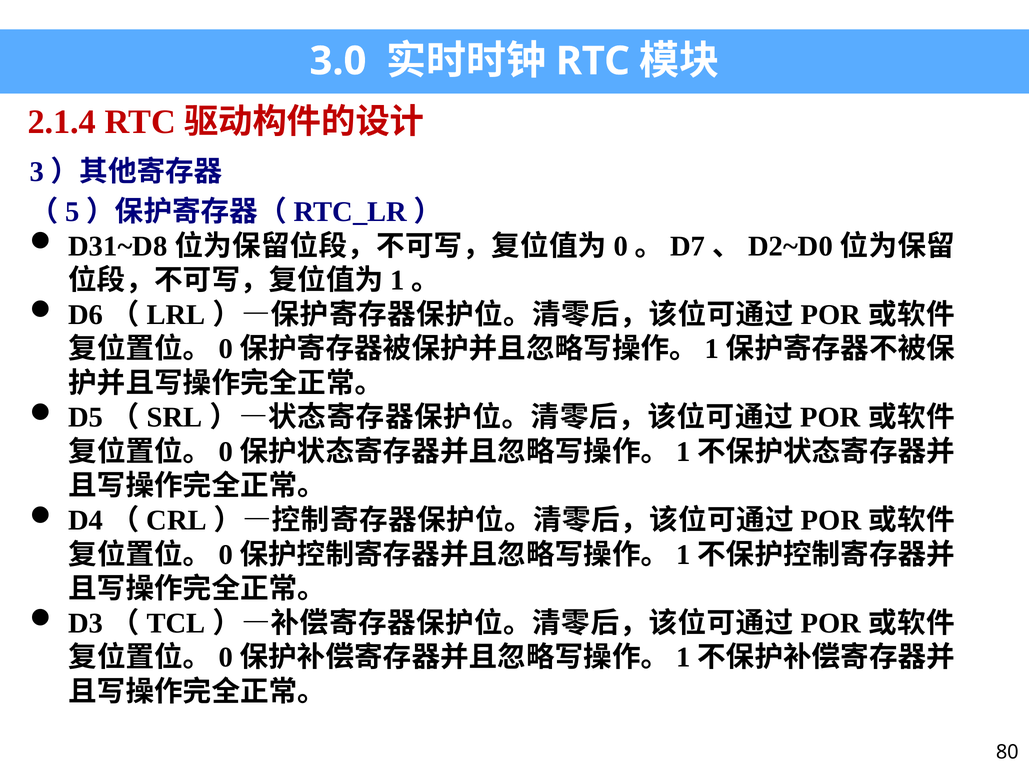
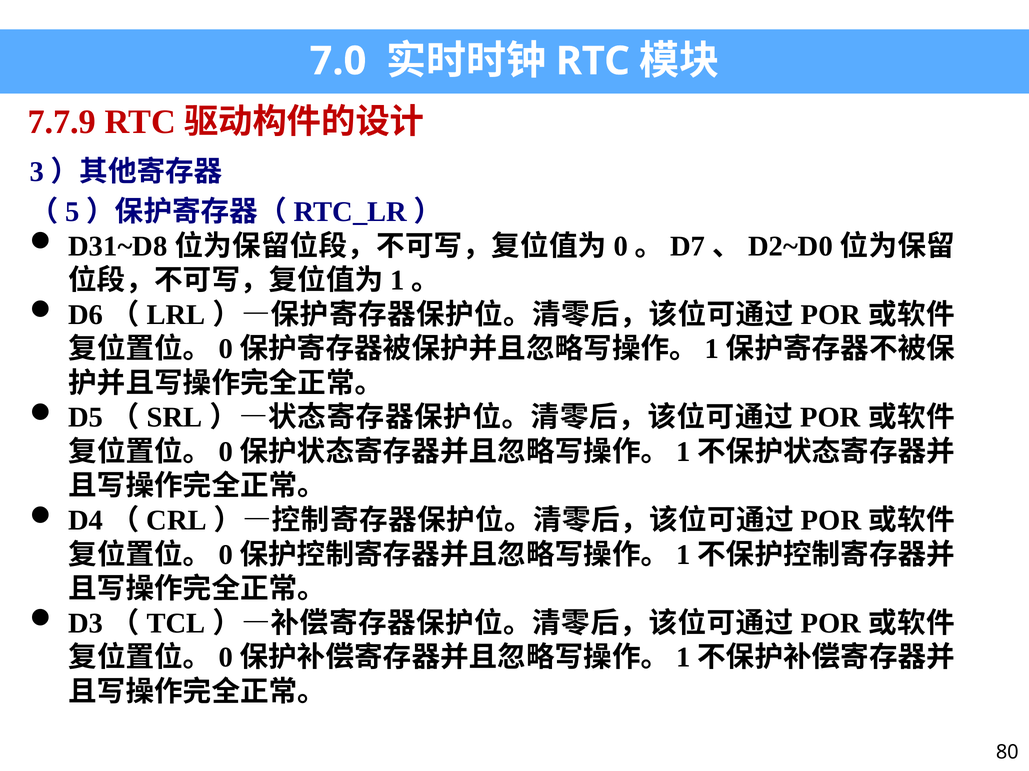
3.0: 3.0 -> 7.0
2.1.4: 2.1.4 -> 7.7.9
